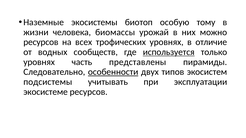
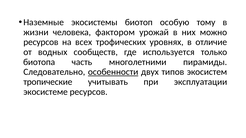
биомассы: биомассы -> фактором
используется underline: present -> none
уровнях at (39, 62): уровнях -> биотопа
представлены: представлены -> многолетними
подсистемы: подсистемы -> тропические
